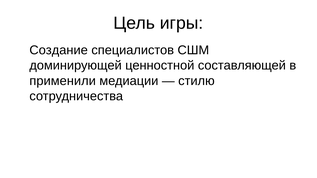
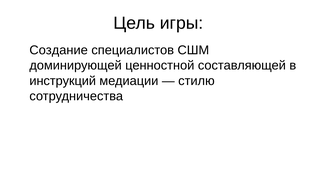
применили: применили -> инструкций
